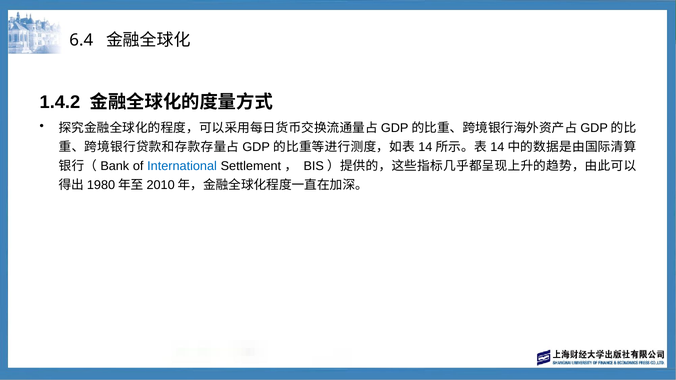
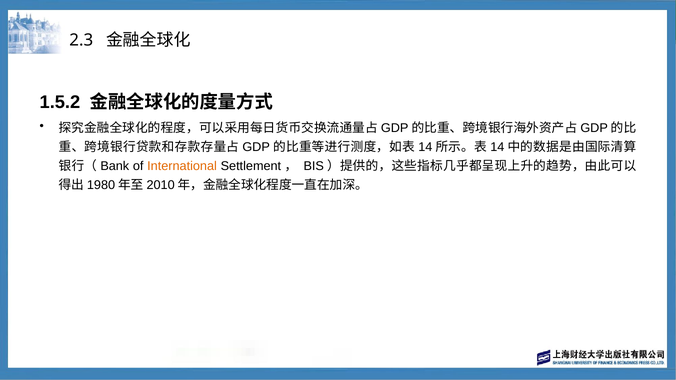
6.4: 6.4 -> 2.3
1.4.2: 1.4.2 -> 1.5.2
International colour: blue -> orange
